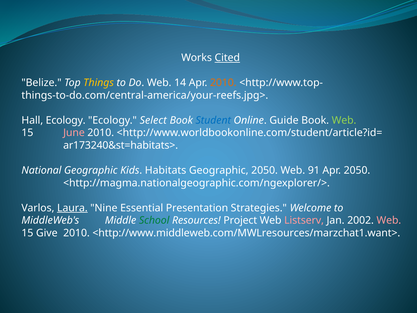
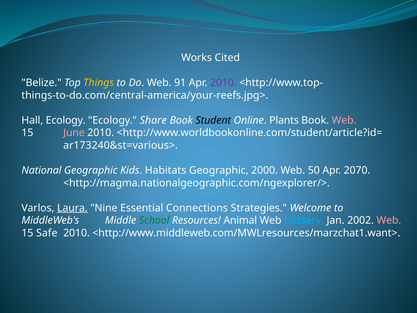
Cited underline: present -> none
14: 14 -> 91
2010 at (223, 83) colour: orange -> purple
Select: Select -> Share
Student colour: blue -> black
Guide: Guide -> Plants
Web at (344, 120) colour: light green -> pink
ar173240&st=habitats>: ar173240&st=habitats> -> ar173240&st=various>
Geographic 2050: 2050 -> 2000
91: 91 -> 50
Apr 2050: 2050 -> 2070
Presentation: Presentation -> Connections
Project: Project -> Animal
Listserv colour: pink -> light blue
Give: Give -> Safe
